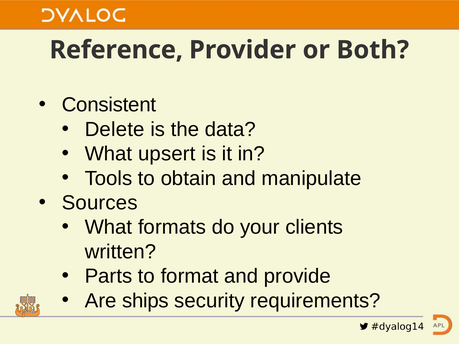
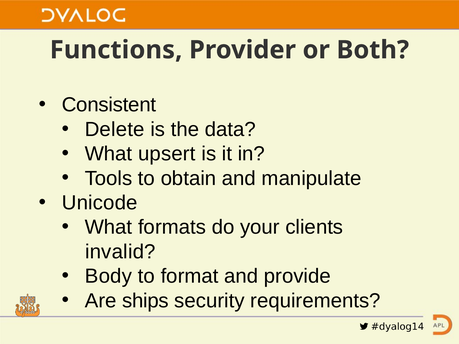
Reference: Reference -> Functions
Sources: Sources -> Unicode
written: written -> invalid
Parts: Parts -> Body
